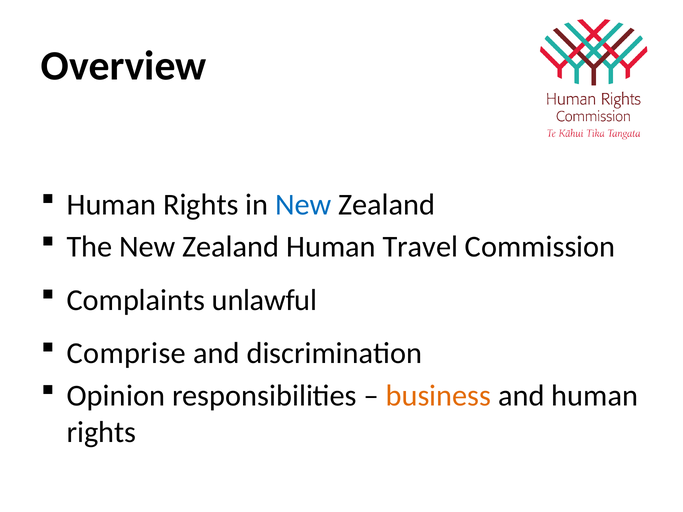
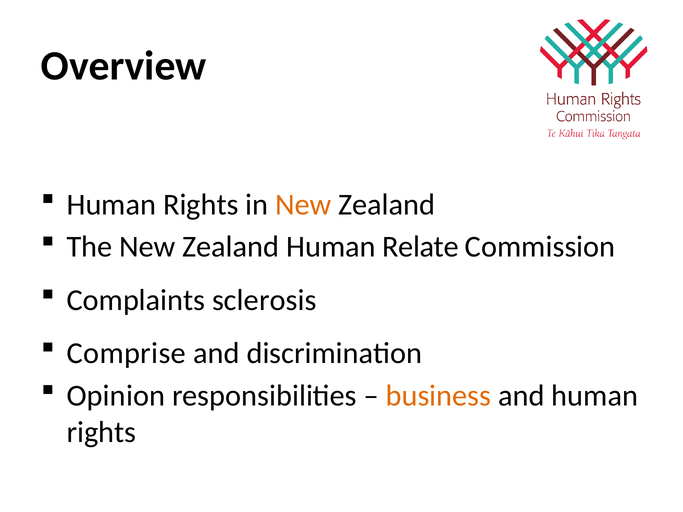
New at (303, 205) colour: blue -> orange
Travel: Travel -> Relate
unlawful: unlawful -> sclerosis
